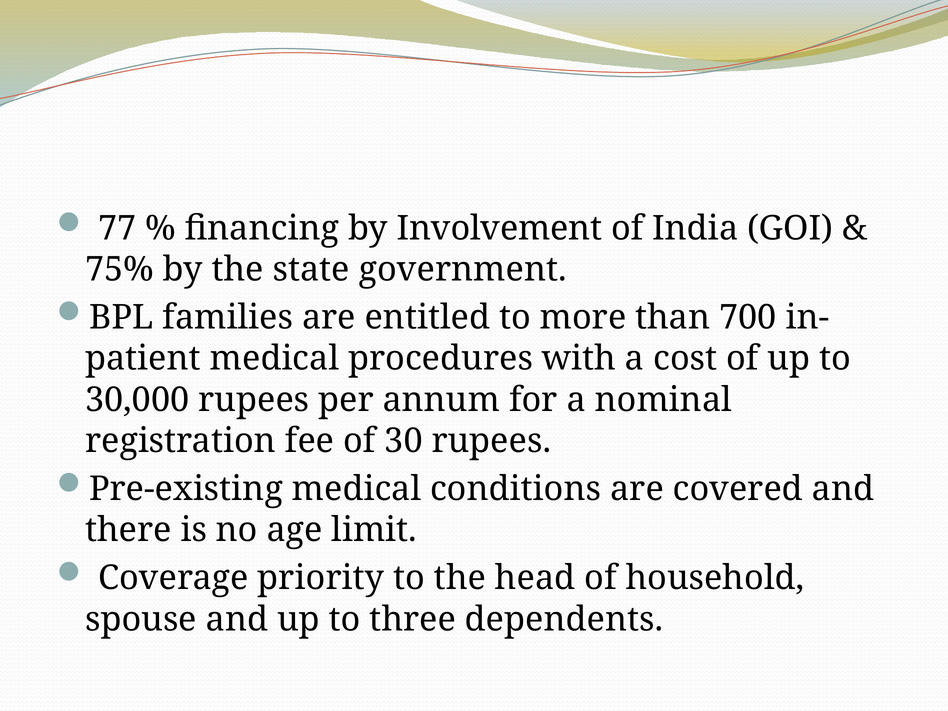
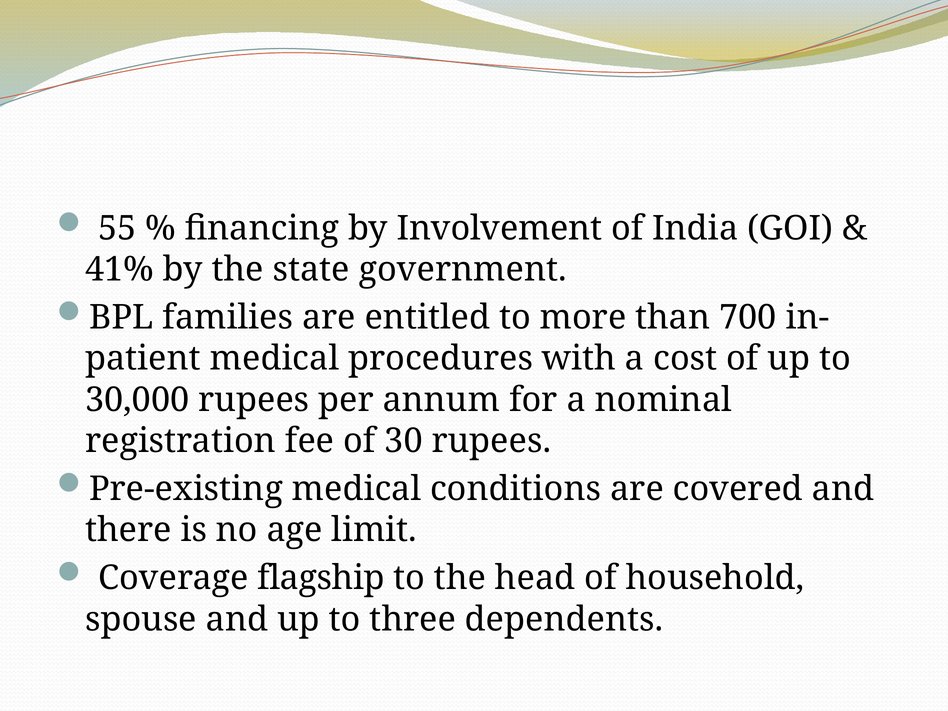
77: 77 -> 55
75%: 75% -> 41%
priority: priority -> flagship
